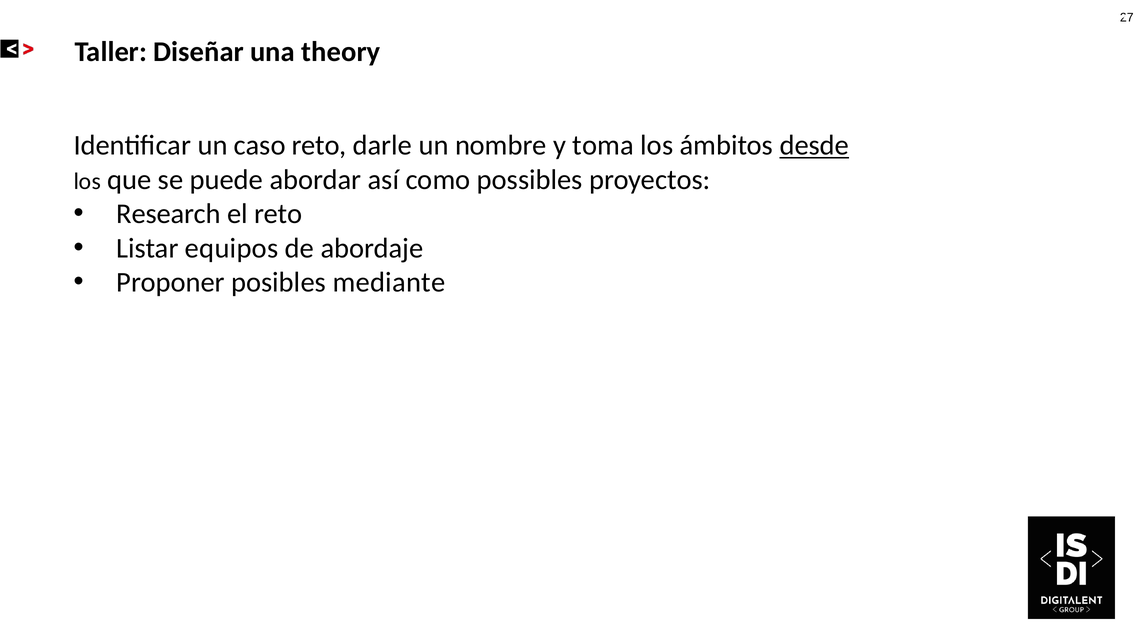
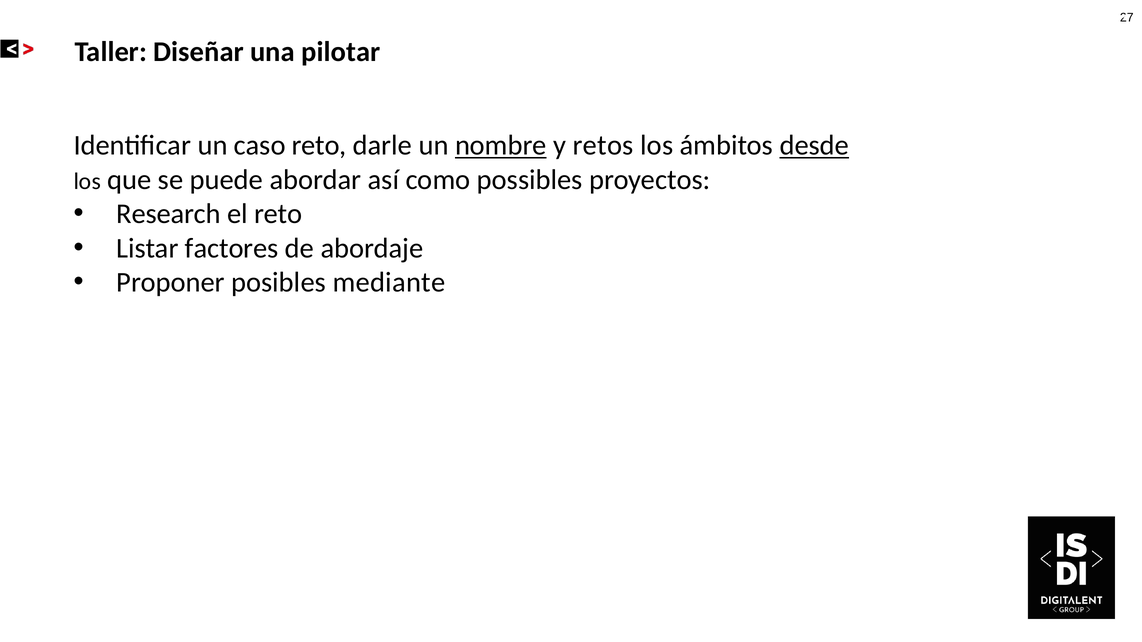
theory: theory -> pilotar
nombre underline: none -> present
toma: toma -> retos
equipos: equipos -> factores
